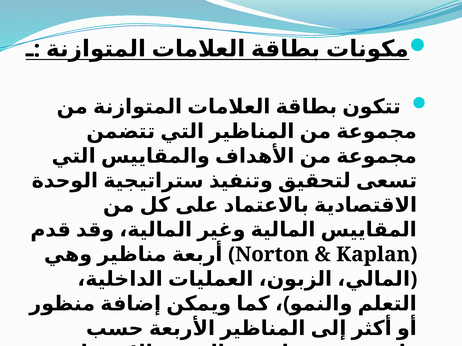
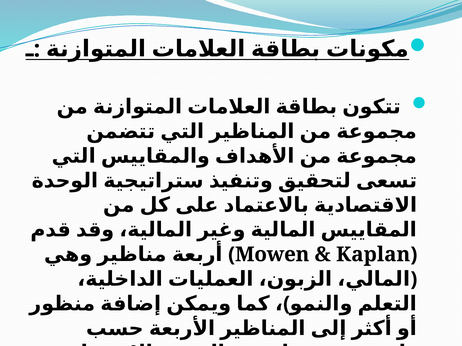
Norton: Norton -> Mowen
